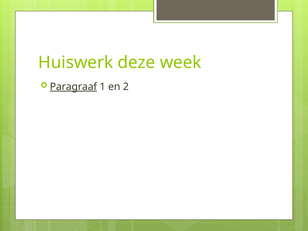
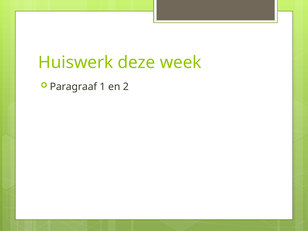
Paragraaf underline: present -> none
